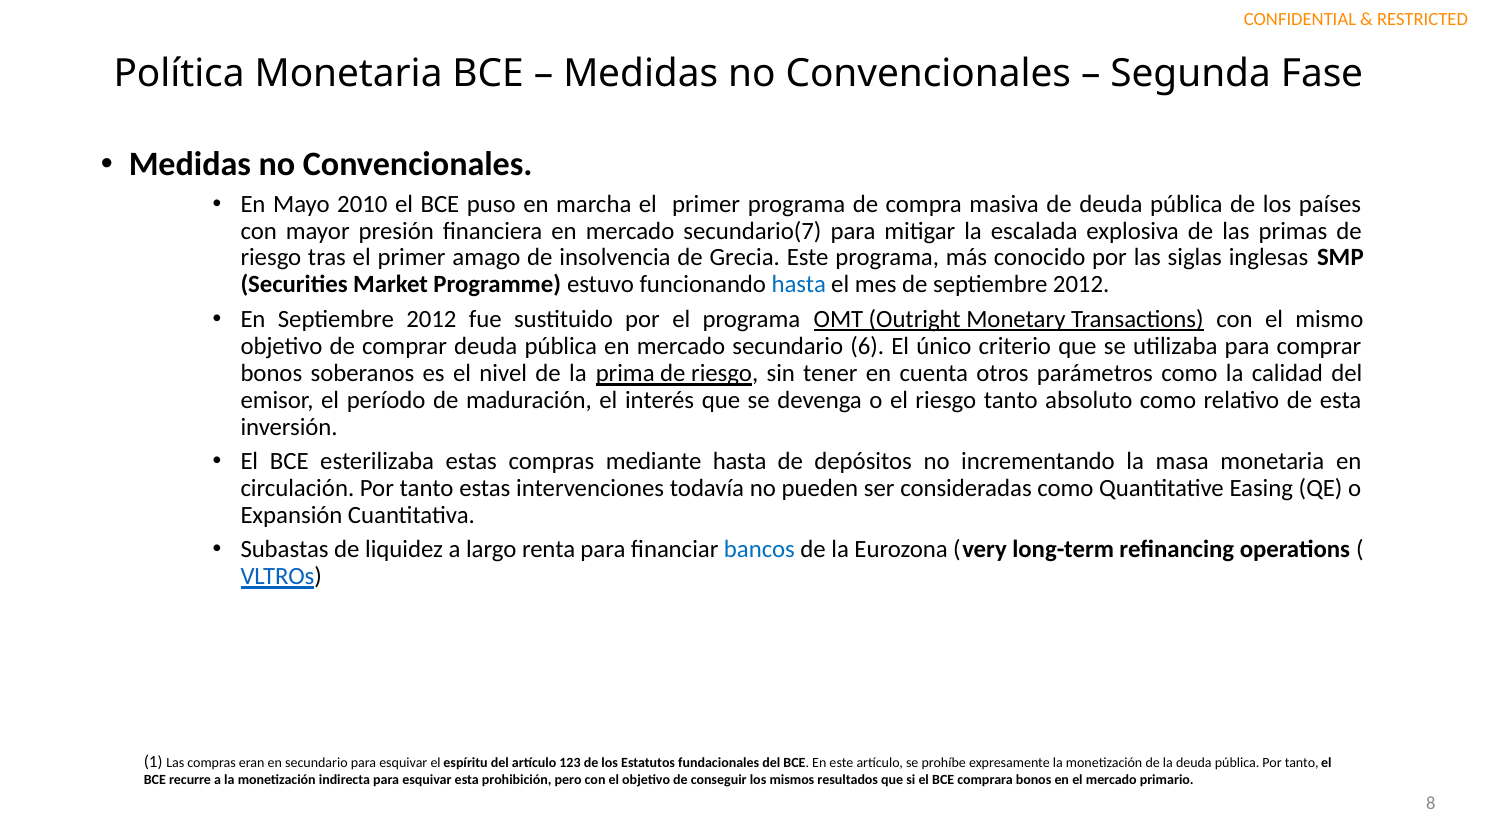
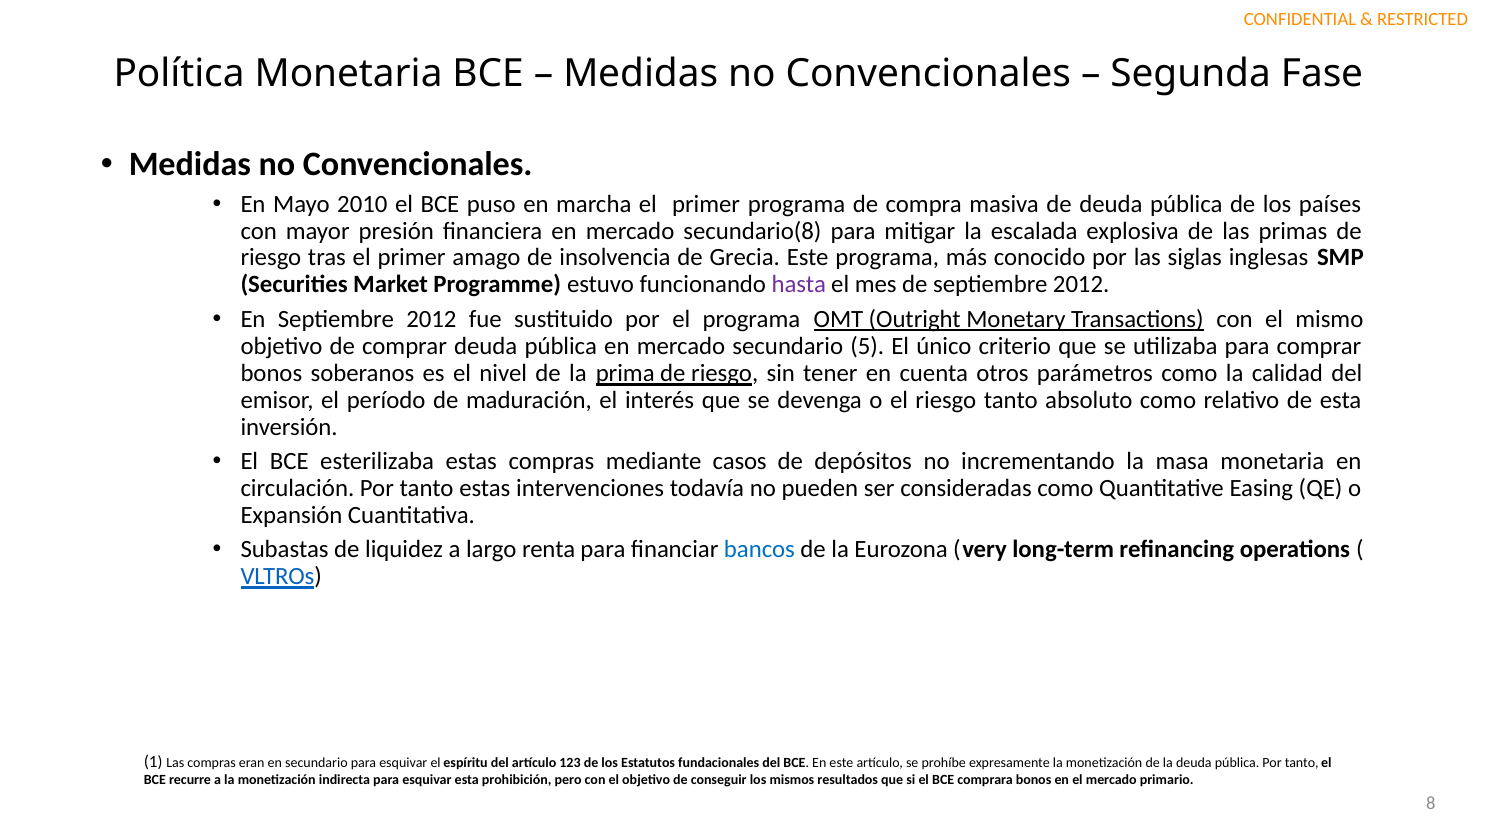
secundario(7: secundario(7 -> secundario(8
hasta at (799, 285) colour: blue -> purple
6: 6 -> 5
mediante hasta: hasta -> casos
